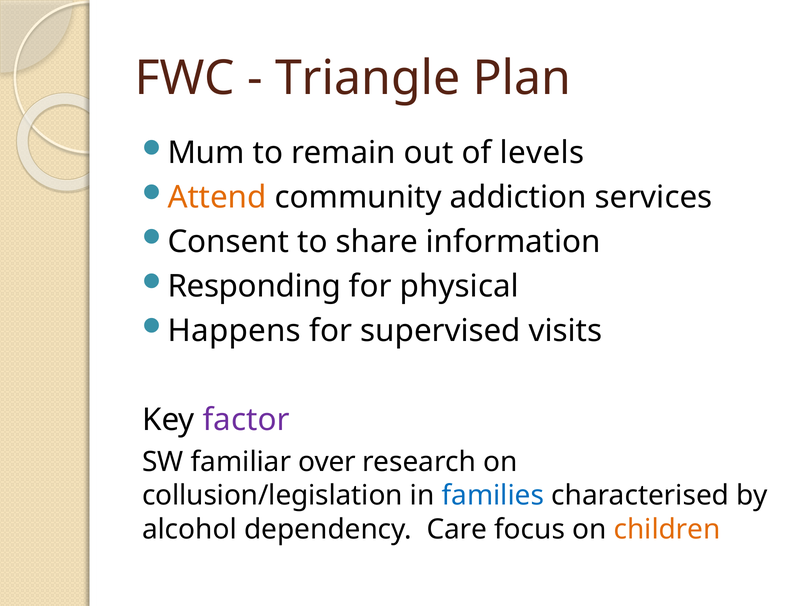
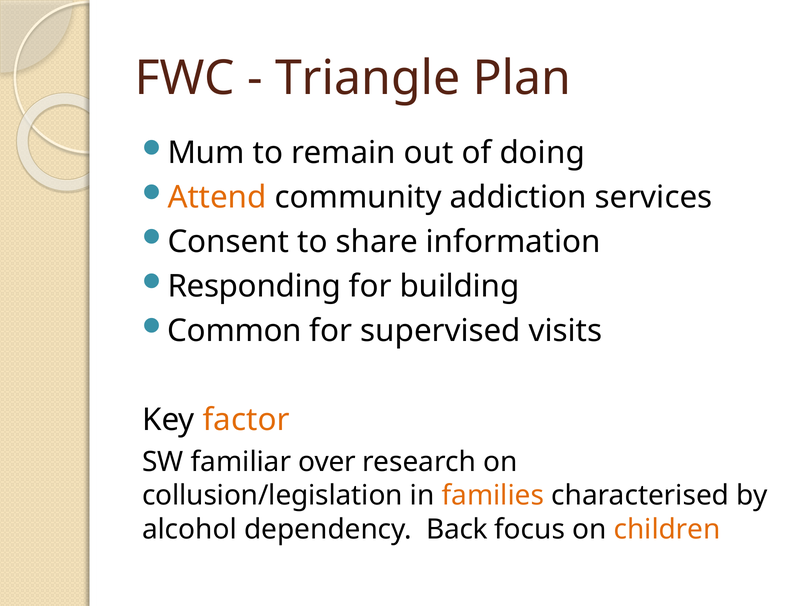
levels: levels -> doing
physical: physical -> building
Happens: Happens -> Common
factor colour: purple -> orange
families colour: blue -> orange
Care: Care -> Back
